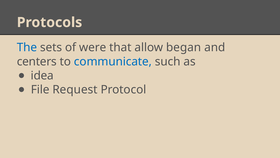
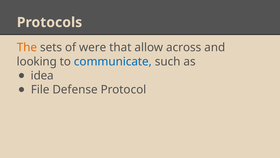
The colour: blue -> orange
began: began -> across
centers: centers -> looking
Request: Request -> Defense
